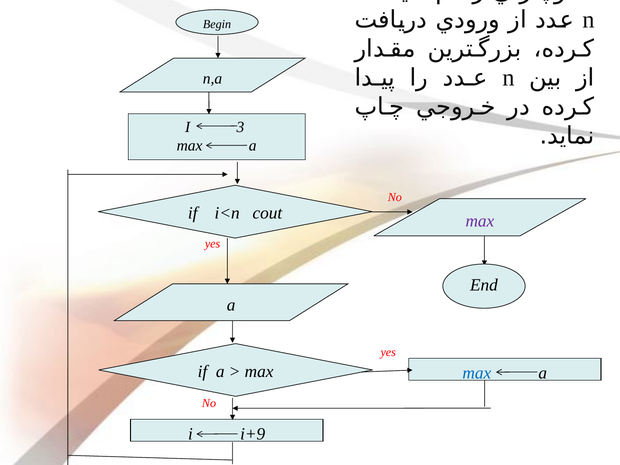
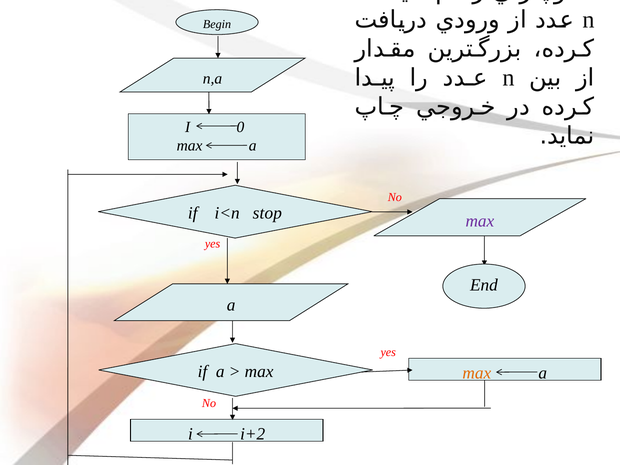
3: 3 -> 0
cout: cout -> stop
max at (477, 373) colour: blue -> orange
i+9: i+9 -> i+2
